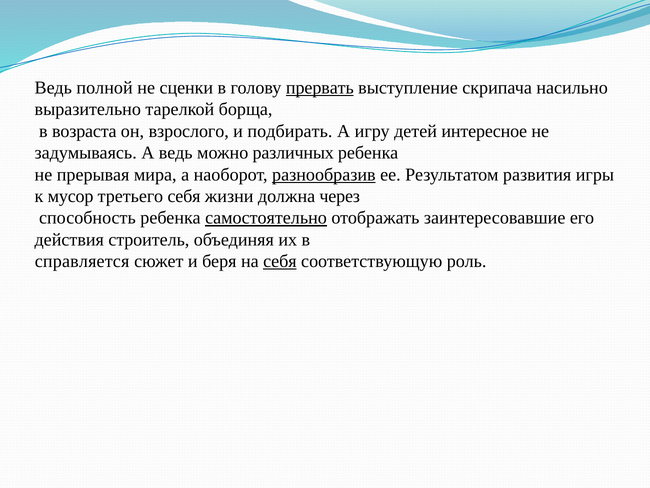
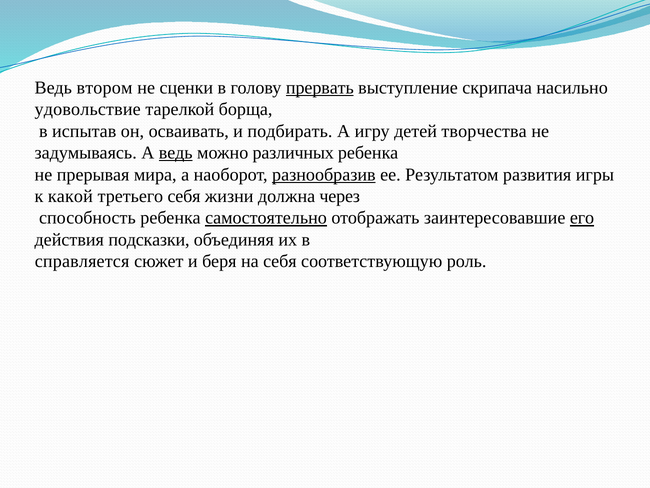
полной: полной -> втором
выразительно: выразительно -> удовольствие
возраста: возраста -> испытав
взрослого: взрослого -> осваивать
интересное: интересное -> творчества
ведь at (176, 153) underline: none -> present
мусор: мусор -> какой
его underline: none -> present
строитель: строитель -> подсказки
себя at (280, 261) underline: present -> none
